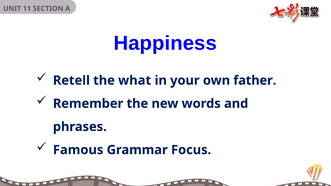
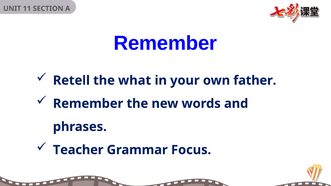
Happiness at (165, 43): Happiness -> Remember
Famous: Famous -> Teacher
